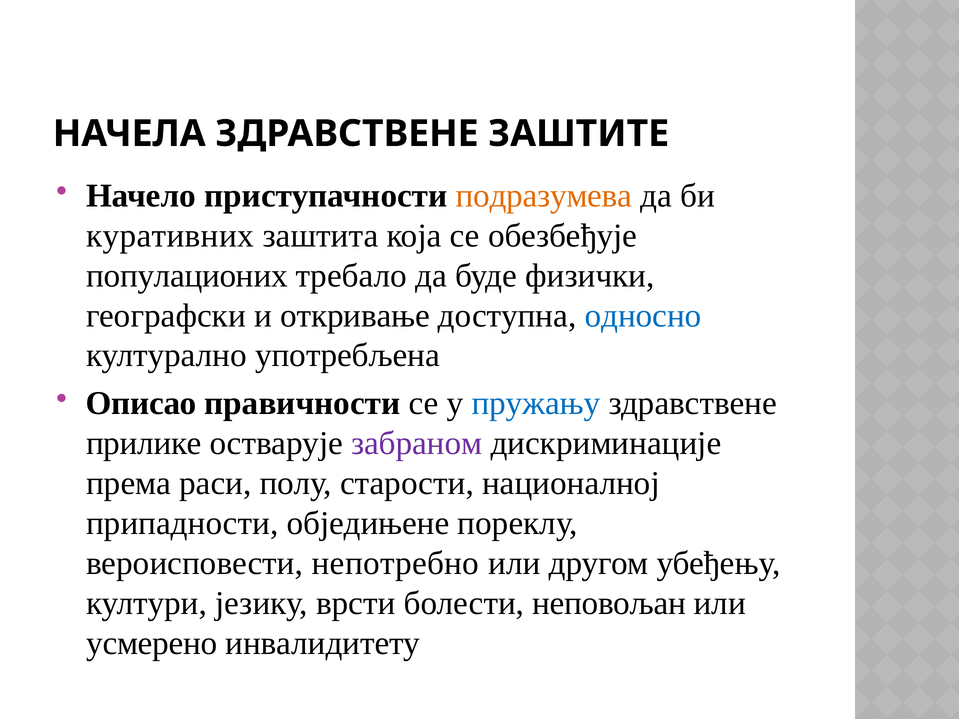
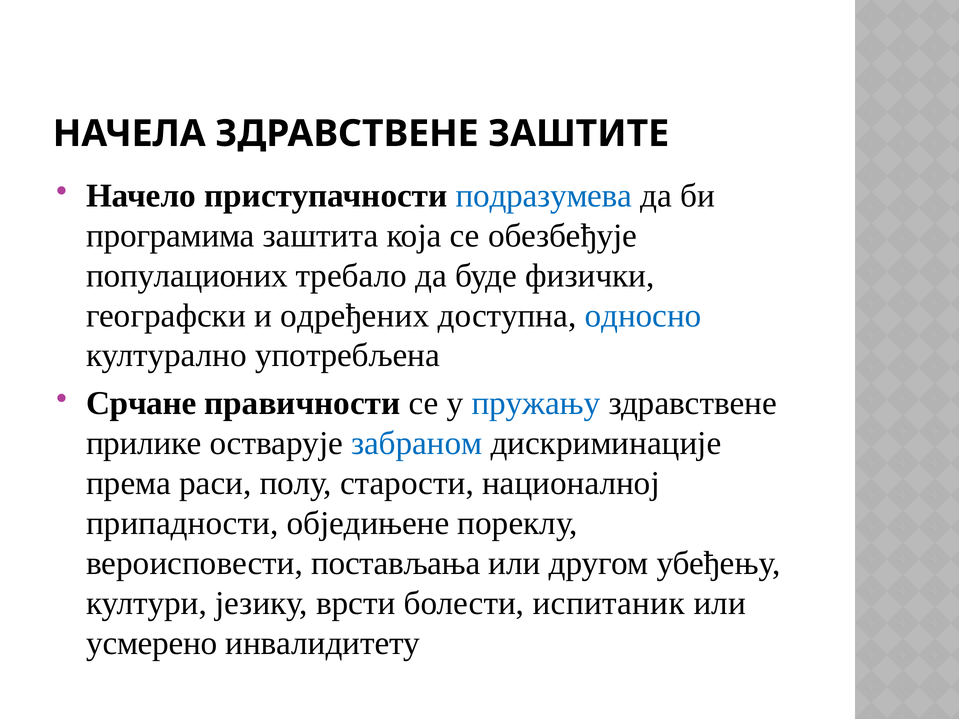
подразумева colour: orange -> blue
куративних: куративних -> програмима
откривање: откривање -> одређених
Описао: Описао -> Срчане
забраном colour: purple -> blue
непотребно: непотребно -> постављања
неповољан: неповољан -> испитаник
